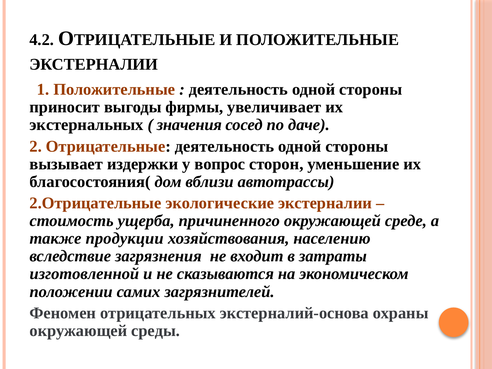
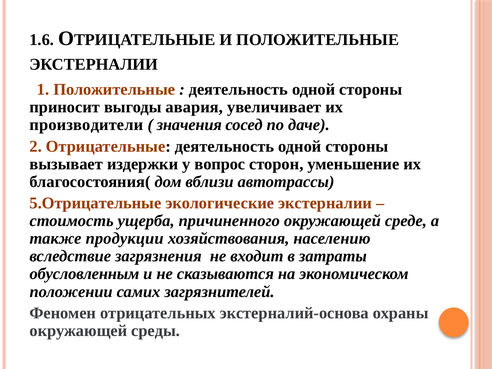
4.2: 4.2 -> 1.6
фирмы: фирмы -> авария
экстернальных: экстернальных -> производители
2.Отрицательные: 2.Отрицательные -> 5.Отрицательные
изготовленной: изготовленной -> обусловленным
